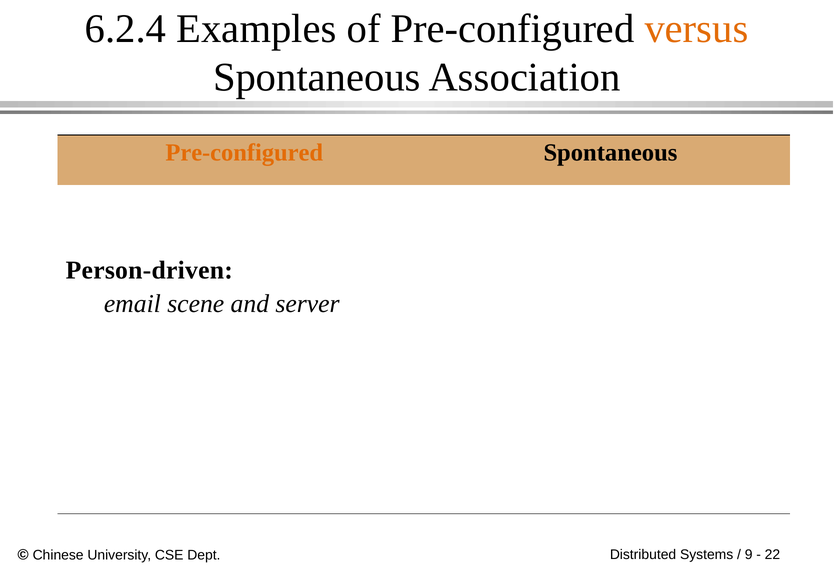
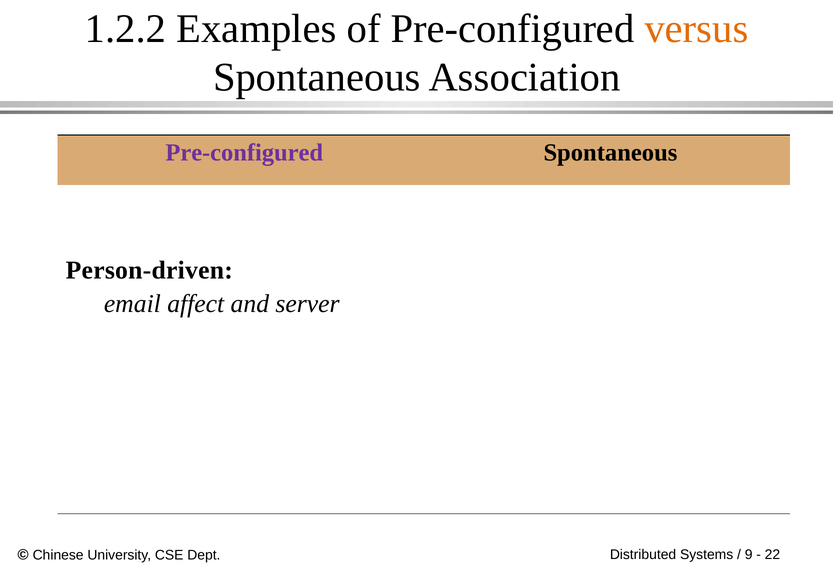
6.2.4: 6.2.4 -> 1.2.2
Pre-configured at (244, 153) colour: orange -> purple
scene: scene -> affect
